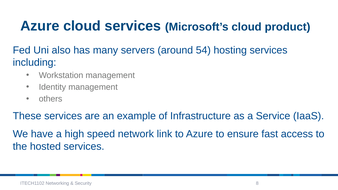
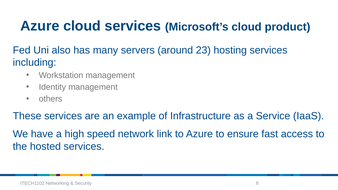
54: 54 -> 23
